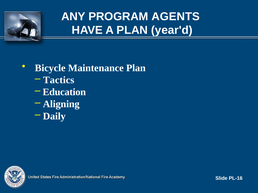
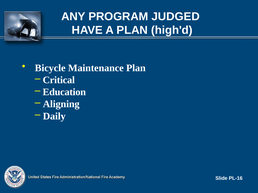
AGENTS: AGENTS -> JUDGED
year'd: year'd -> high'd
Tactics: Tactics -> Critical
